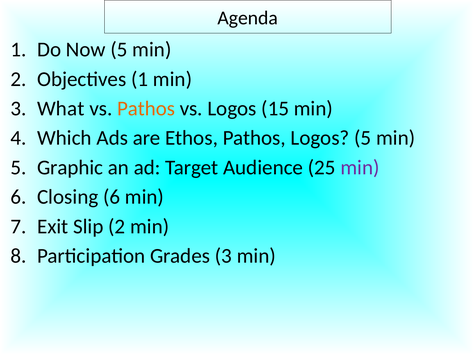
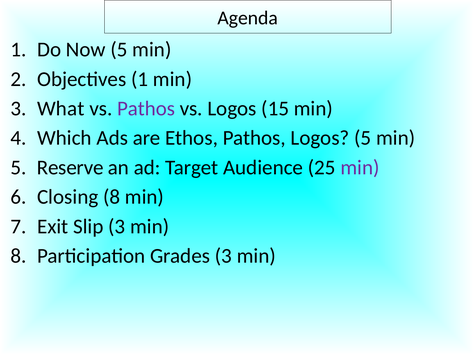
Pathos at (146, 109) colour: orange -> purple
Graphic: Graphic -> Reserve
Closing 6: 6 -> 8
Slip 2: 2 -> 3
